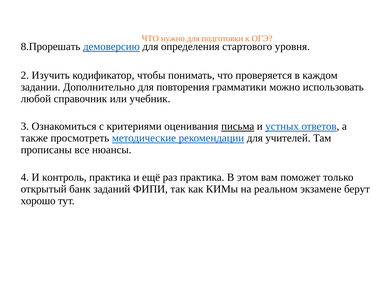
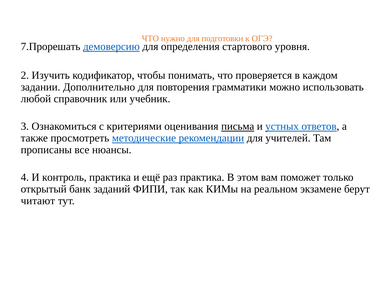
8.Прорешать: 8.Прорешать -> 7.Прорешать
хорошо: хорошо -> читают
